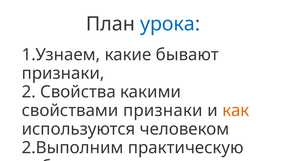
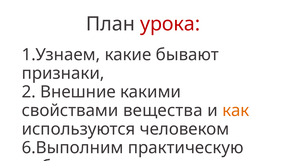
урока colour: blue -> red
Свойства: Свойства -> Внешние
свойствами признаки: признаки -> вещества
2.Выполним: 2.Выполним -> 6.Выполним
